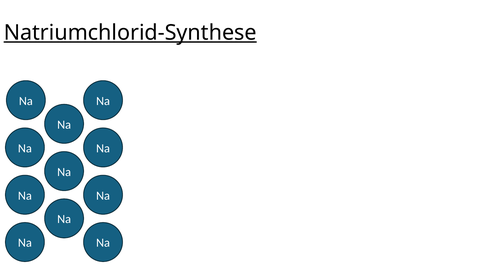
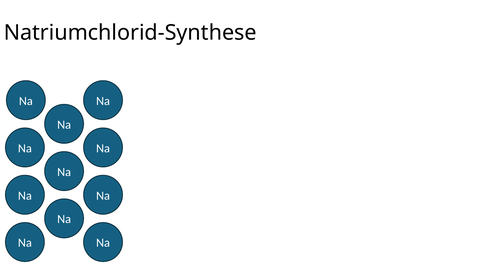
Natriumchlorid-Synthese underline: present -> none
